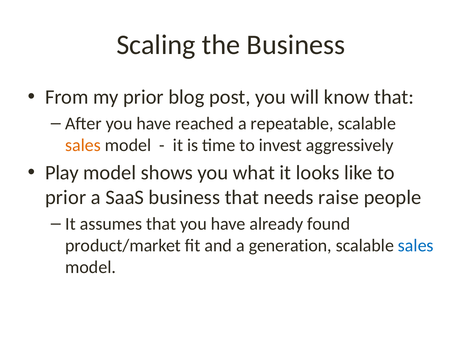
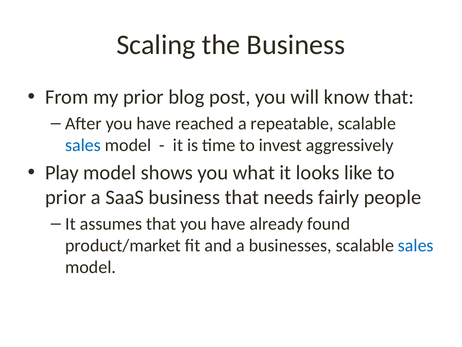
sales at (83, 145) colour: orange -> blue
raise: raise -> fairly
generation: generation -> businesses
